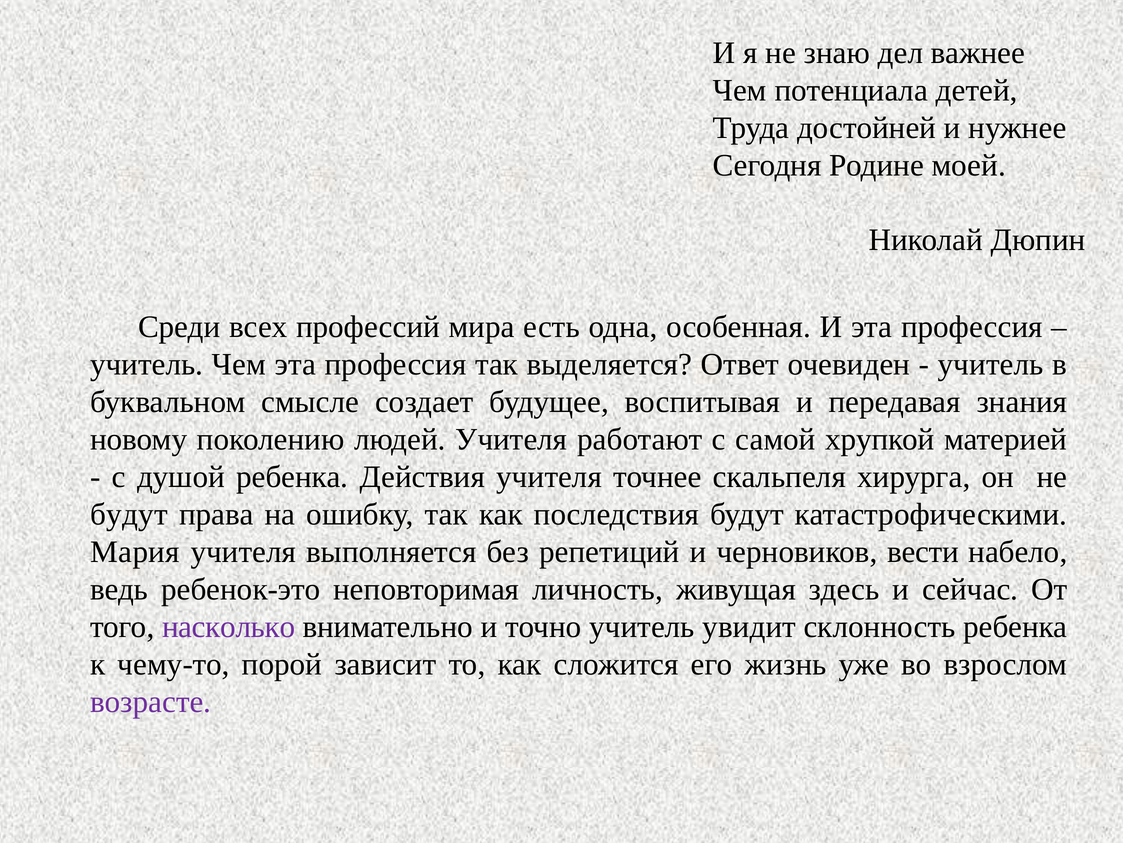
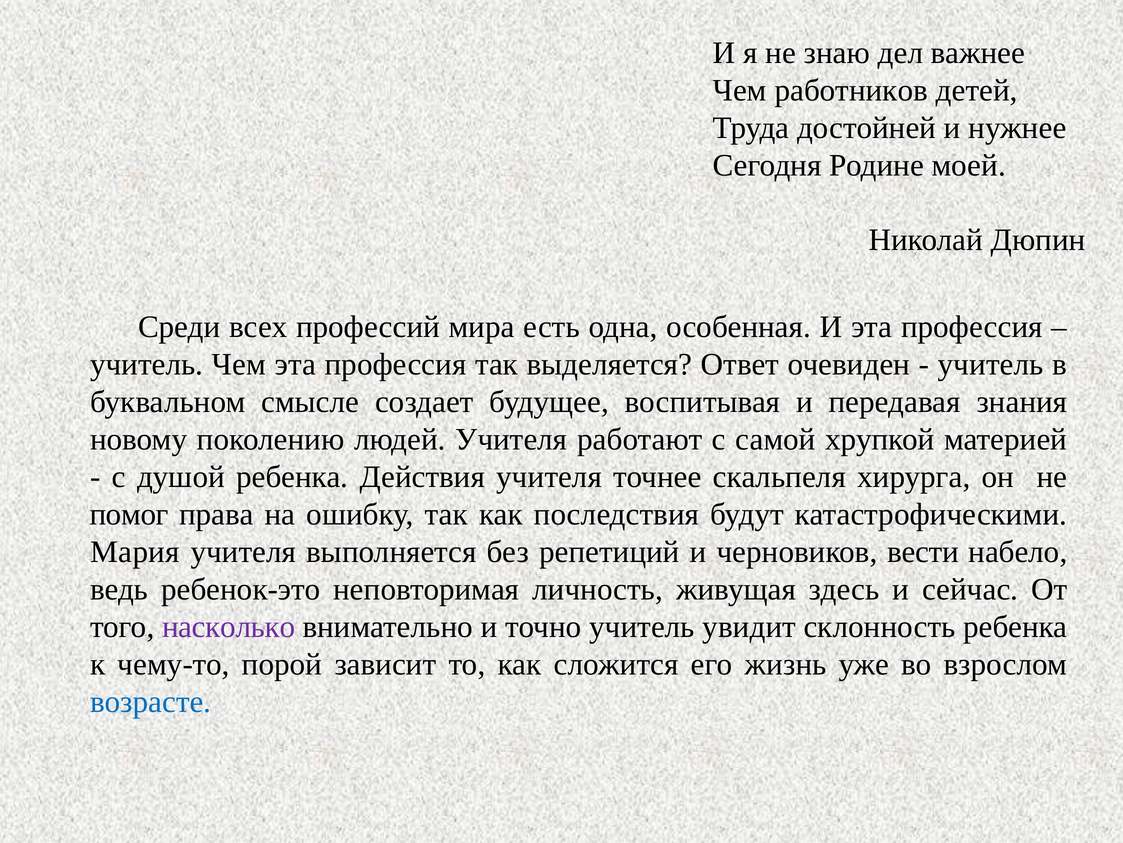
потенциала: потенциала -> работников
будут at (129, 514): будут -> помог
возрасте colour: purple -> blue
